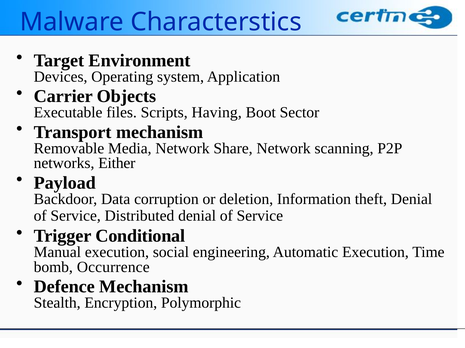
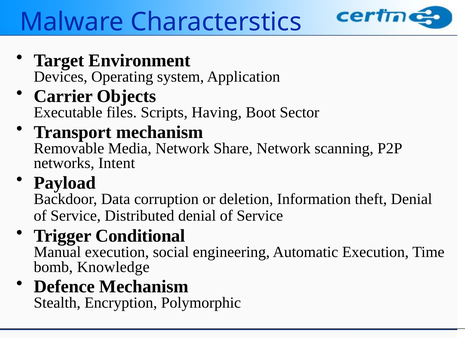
Either: Either -> Intent
Occurrence: Occurrence -> Knowledge
